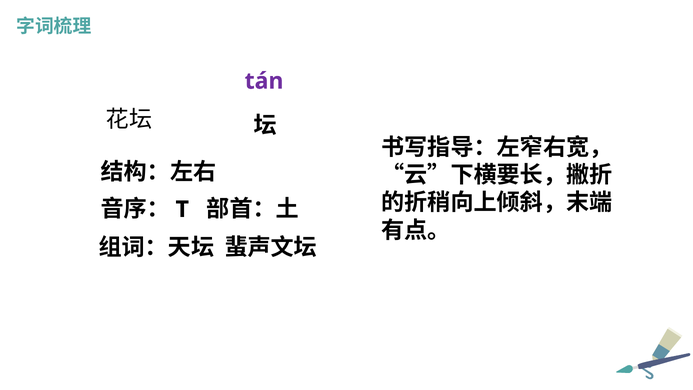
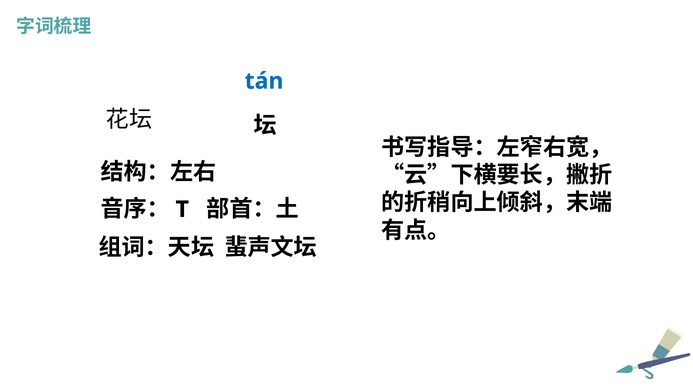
tán colour: purple -> blue
